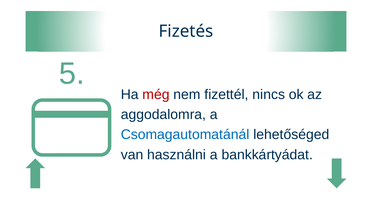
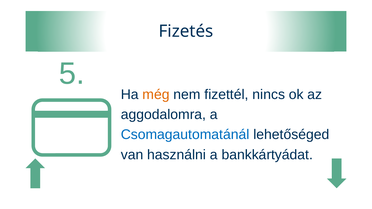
még colour: red -> orange
